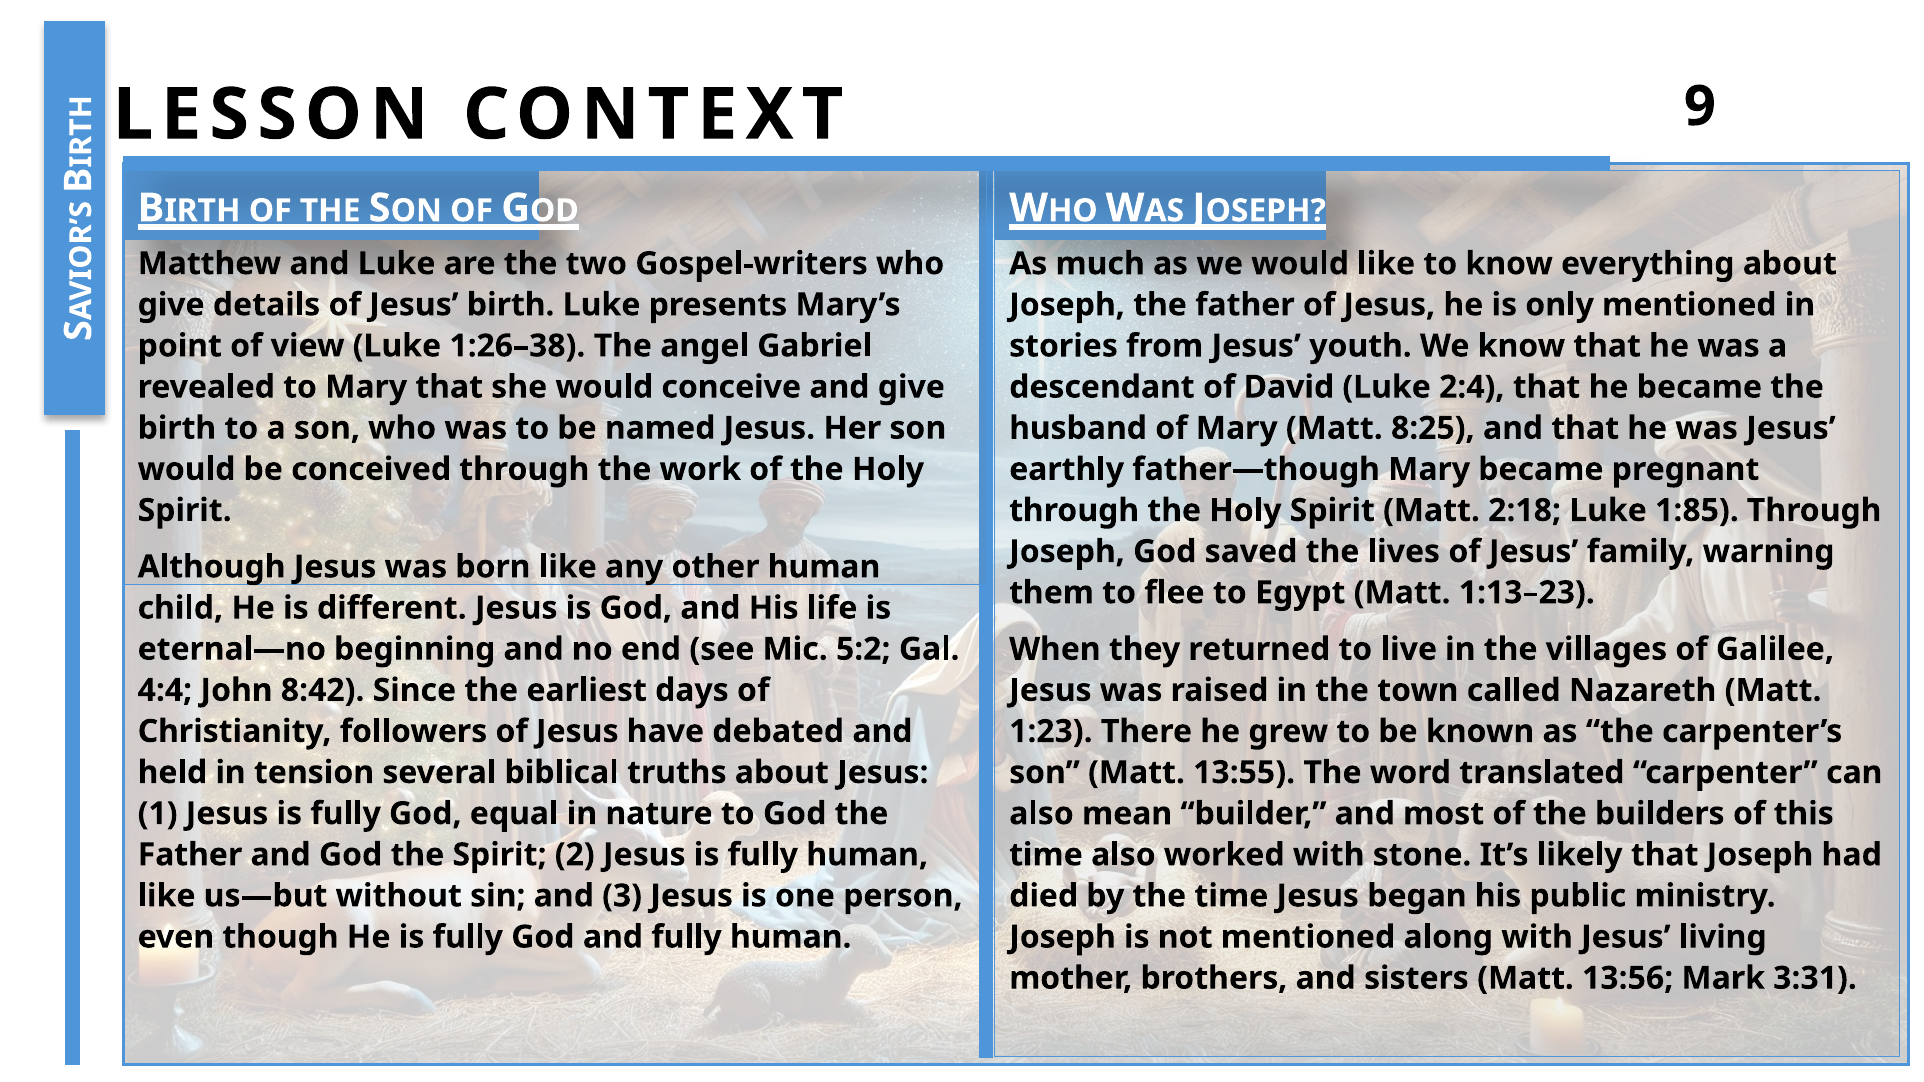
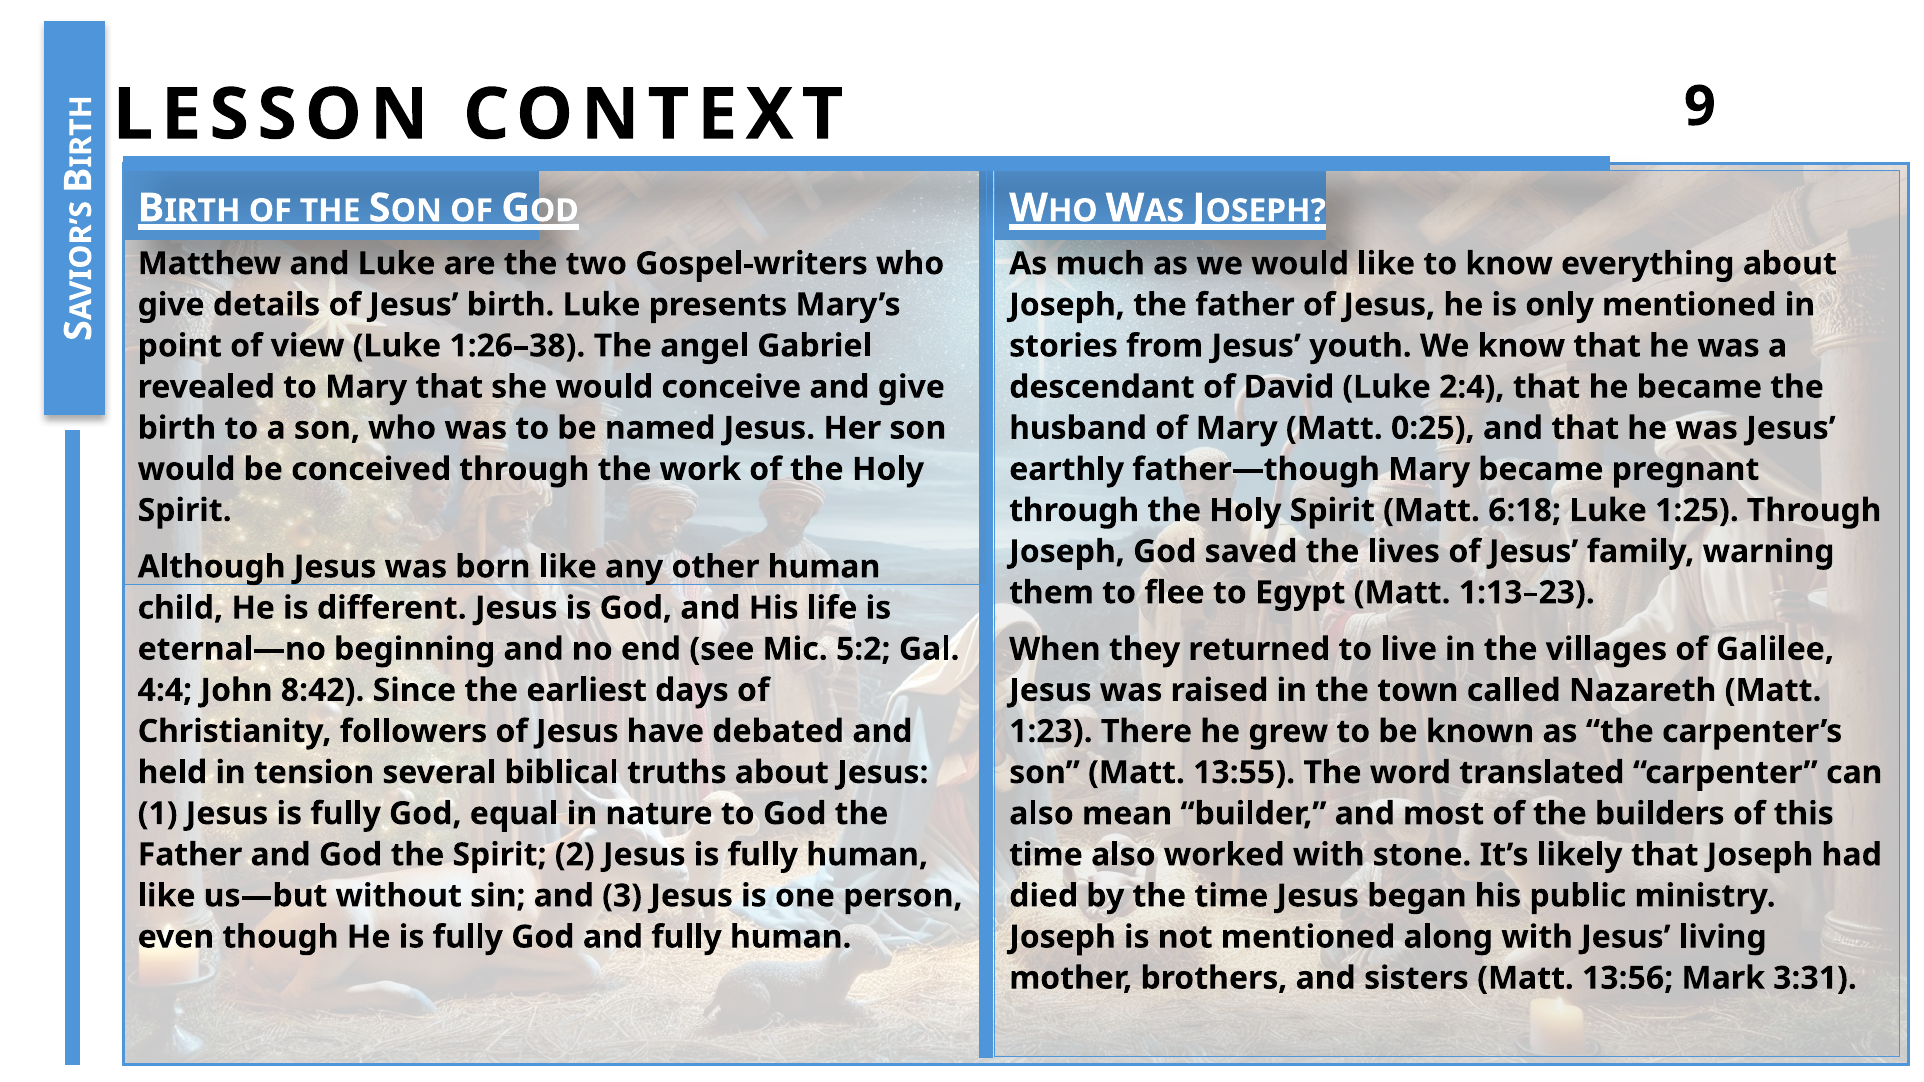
8:25: 8:25 -> 0:25
2:18: 2:18 -> 6:18
1:85: 1:85 -> 1:25
